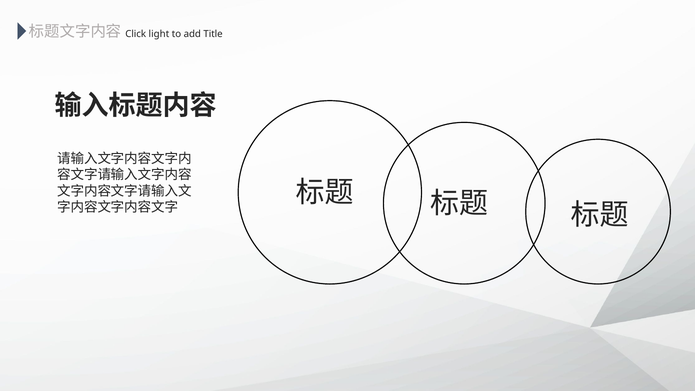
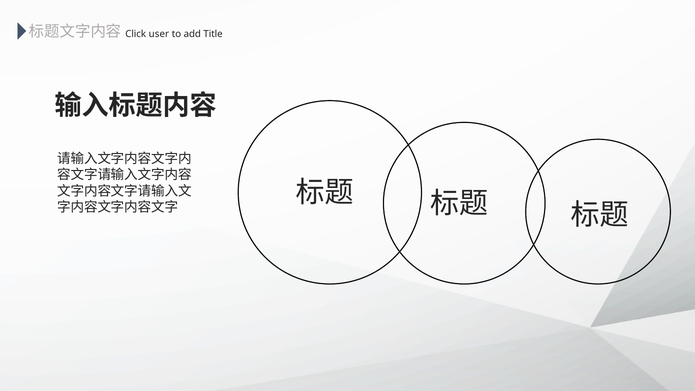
light: light -> user
